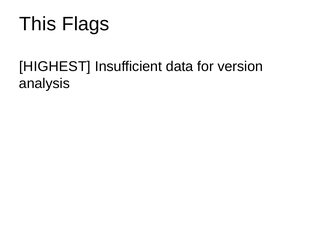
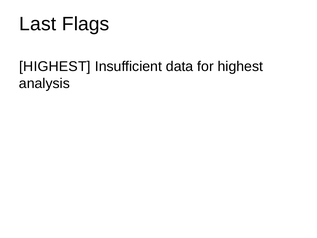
This: This -> Last
for version: version -> highest
